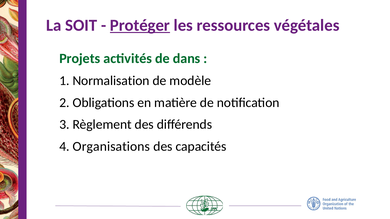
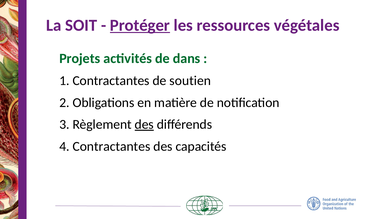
1 Normalisation: Normalisation -> Contractantes
modèle: modèle -> soutien
des at (144, 125) underline: none -> present
4 Organisations: Organisations -> Contractantes
